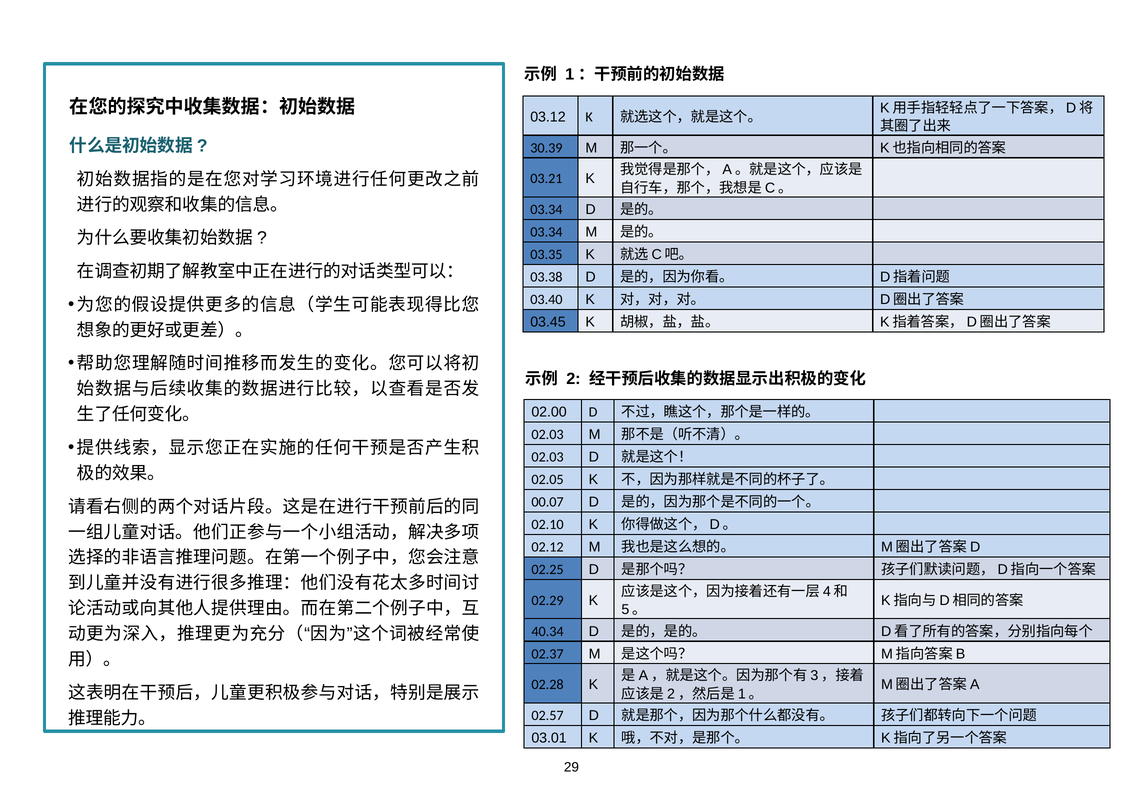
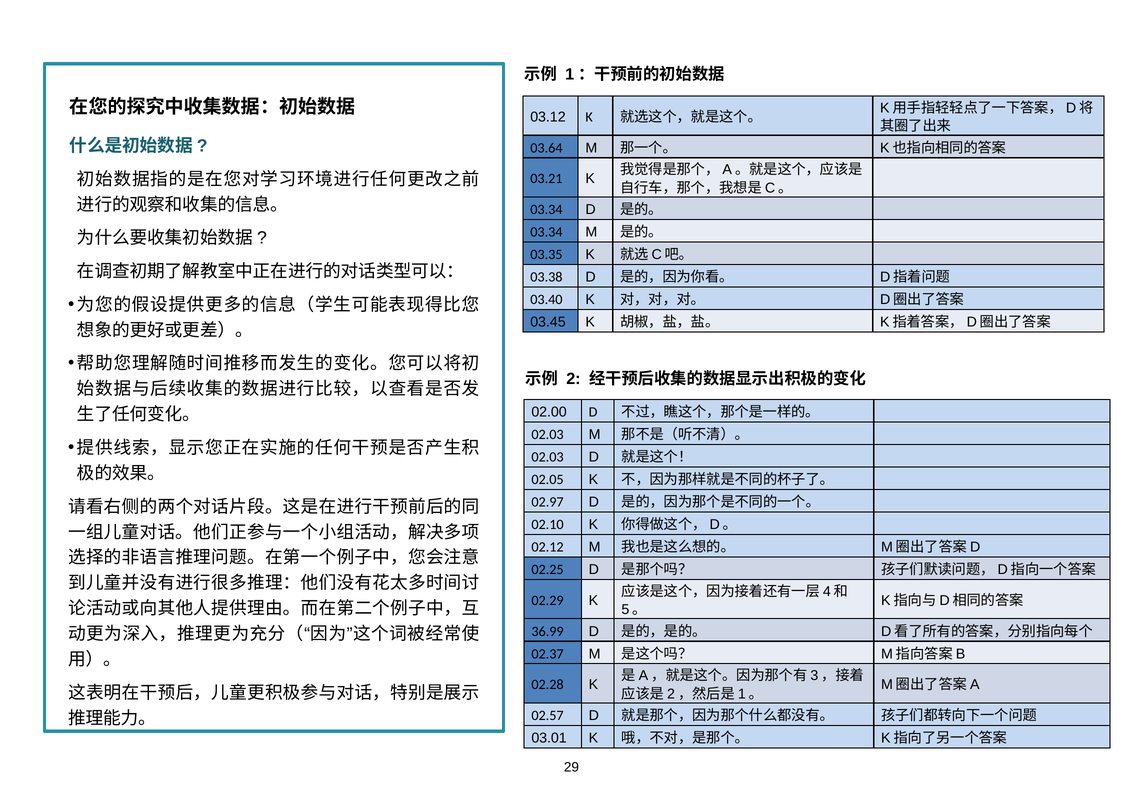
30.39: 30.39 -> 03.64
00.07: 00.07 -> 02.97
40.34: 40.34 -> 36.99
